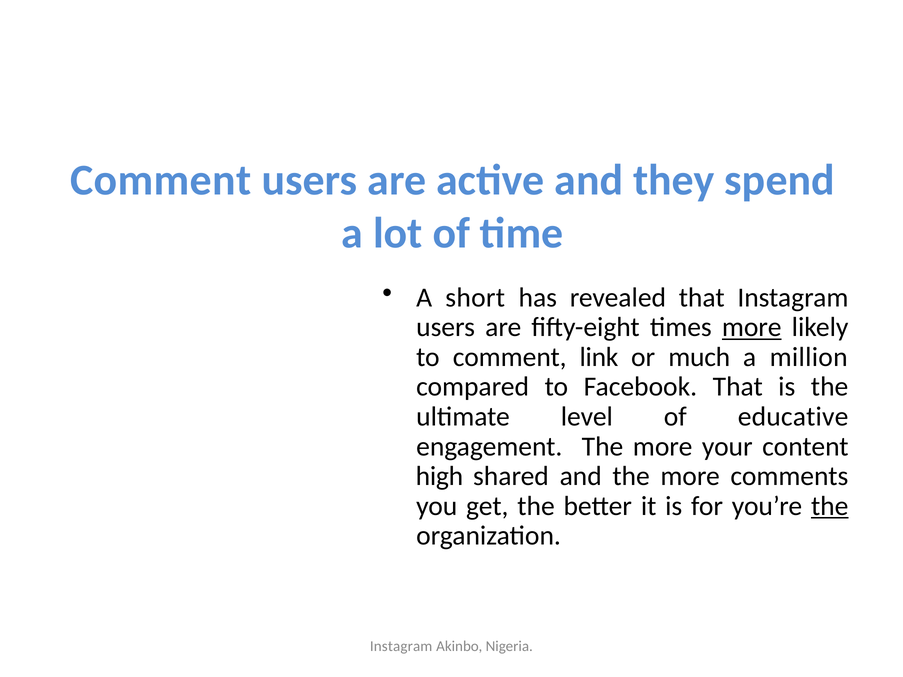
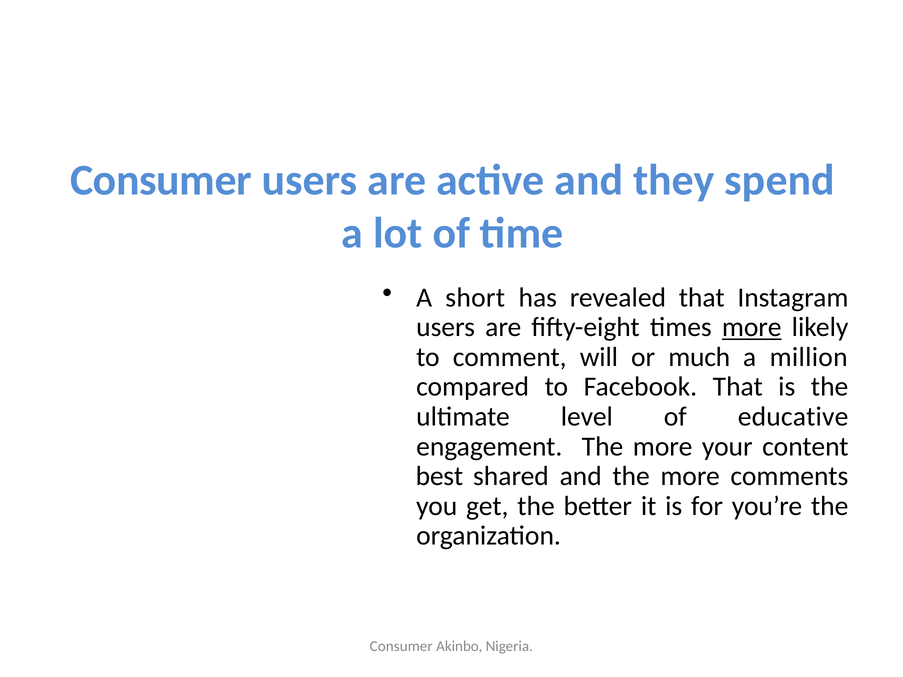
Comment at (161, 181): Comment -> Consumer
link: link -> will
high: high -> best
the at (830, 506) underline: present -> none
Instagram at (401, 647): Instagram -> Consumer
